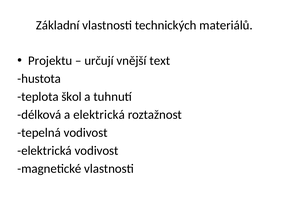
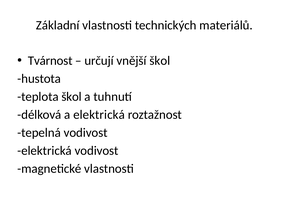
Projektu: Projektu -> Tvárnost
vnější text: text -> škol
